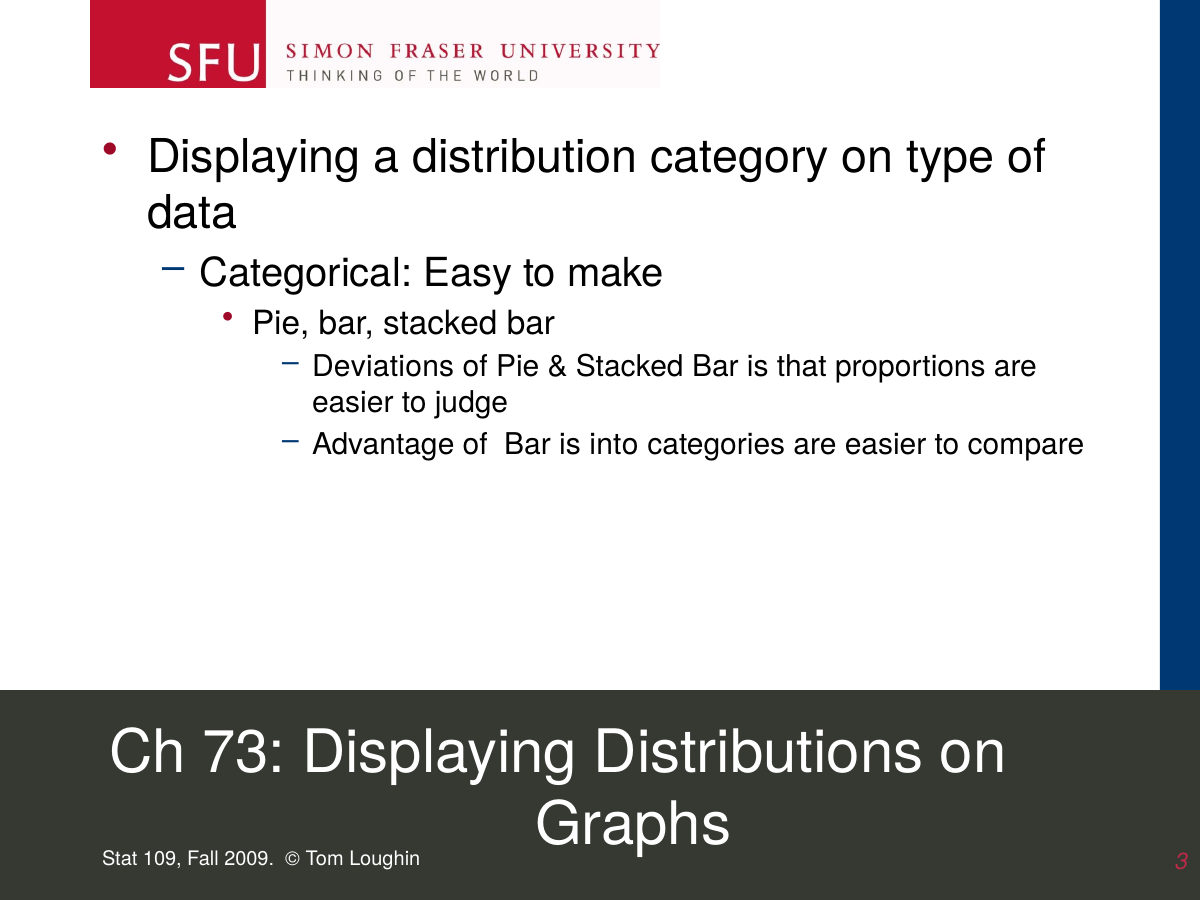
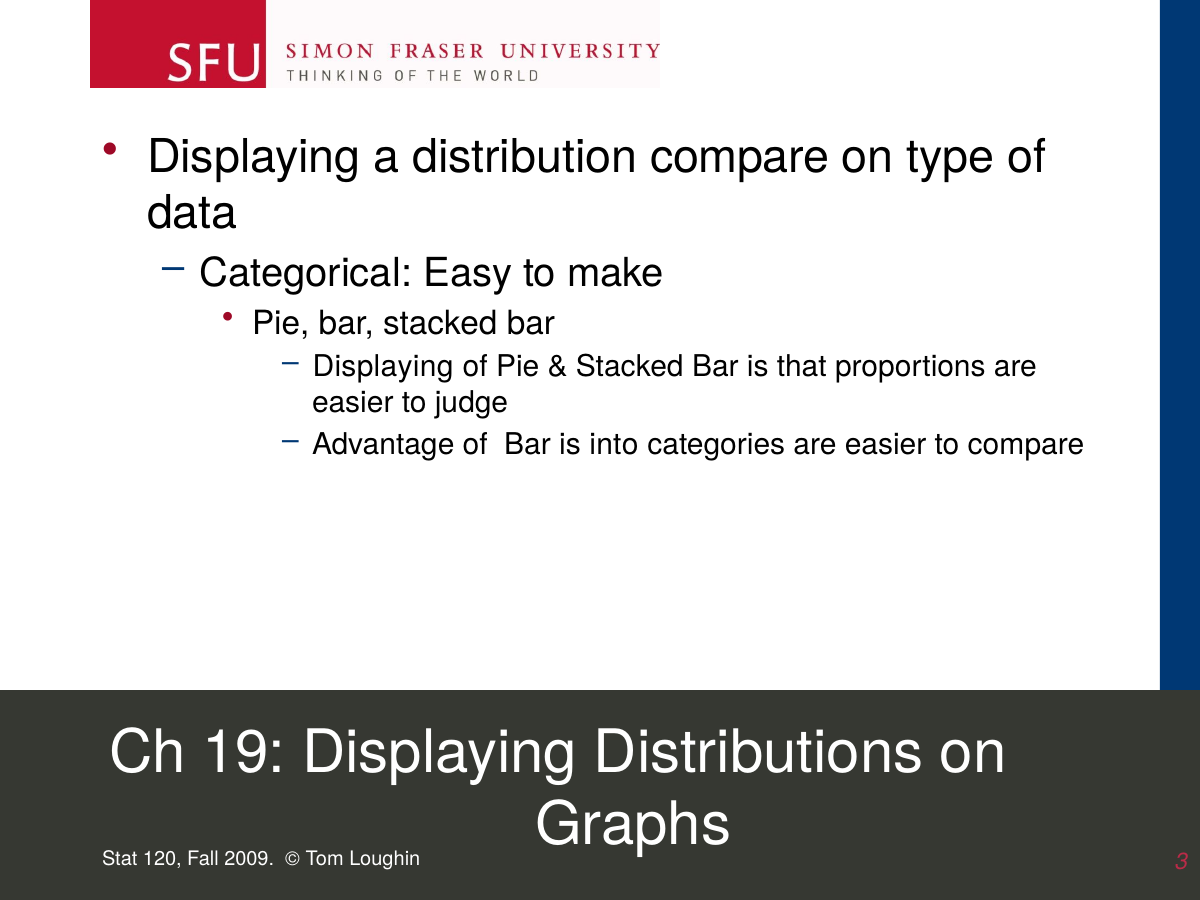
distribution category: category -> compare
Deviations at (383, 367): Deviations -> Displaying
73: 73 -> 19
109: 109 -> 120
